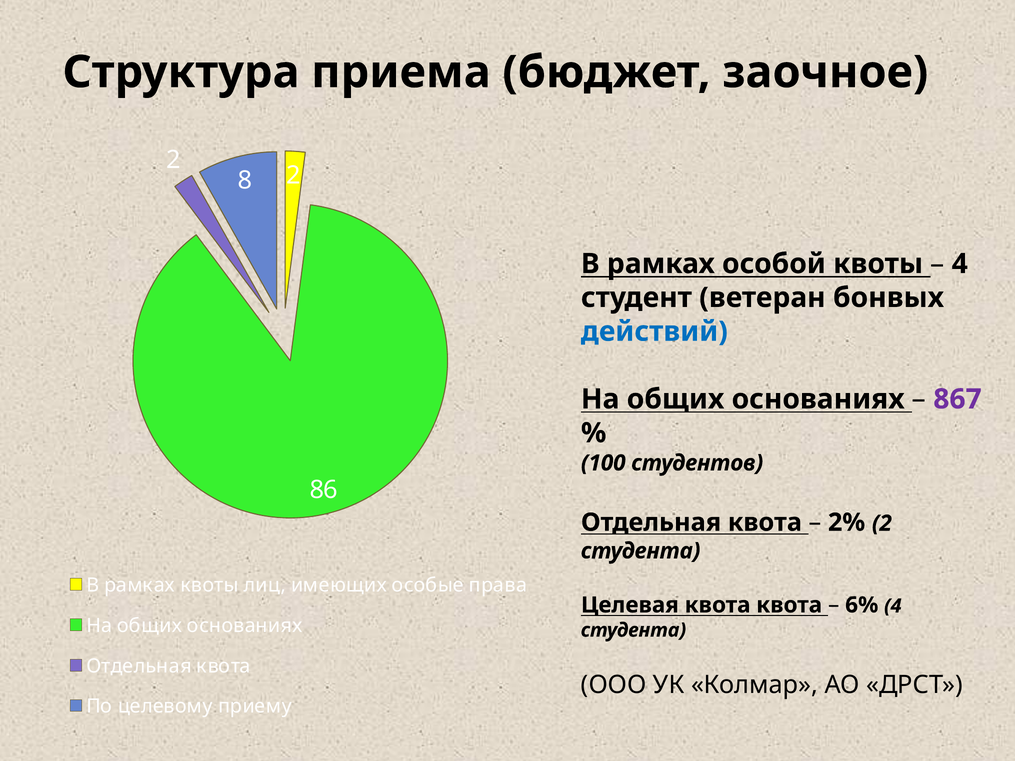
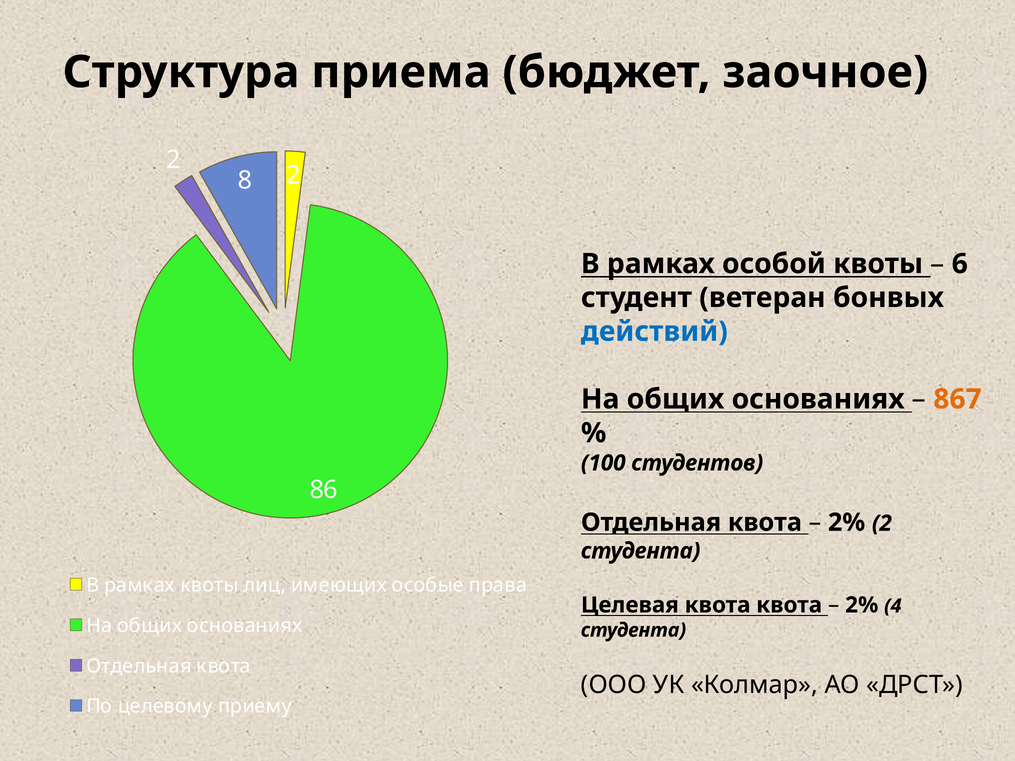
4 at (960, 264): 4 -> 6
867 colour: purple -> orange
6% at (862, 605): 6% -> 2%
